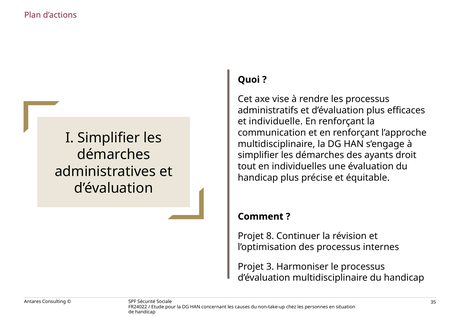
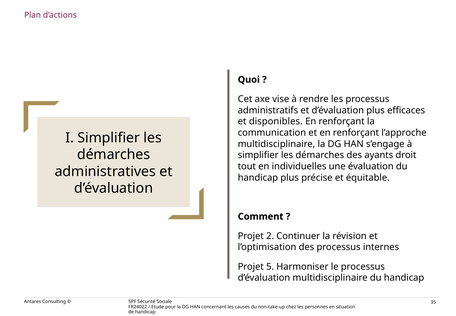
individuelle: individuelle -> disponibles
8: 8 -> 2
3: 3 -> 5
